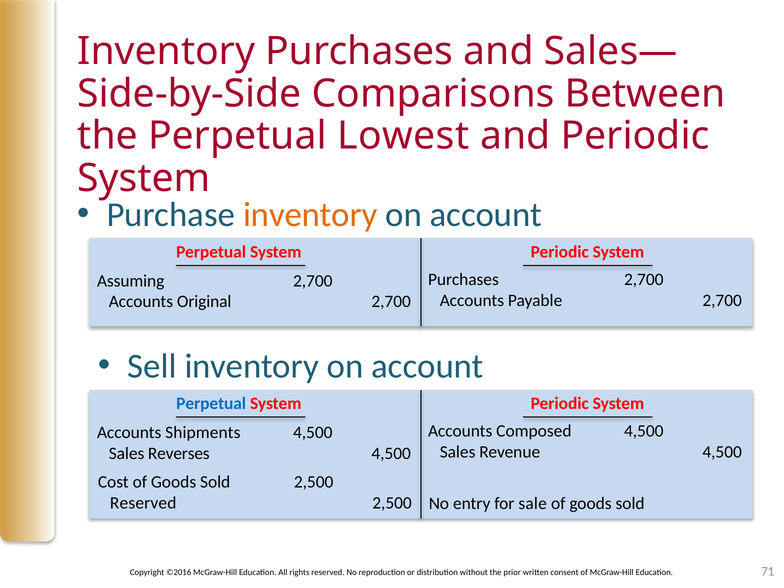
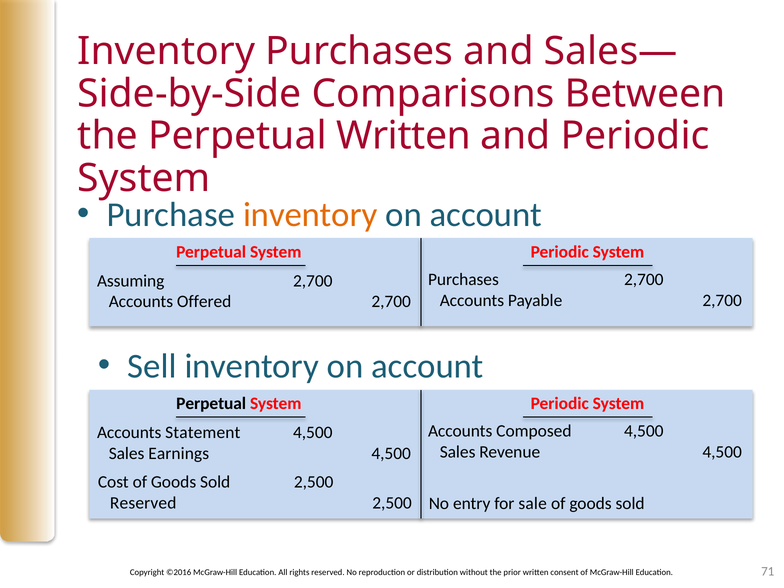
Perpetual Lowest: Lowest -> Written
Original: Original -> Offered
Perpetual at (211, 404) colour: blue -> black
Shipments: Shipments -> Statement
Reverses: Reverses -> Earnings
